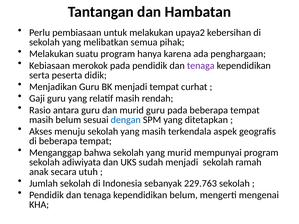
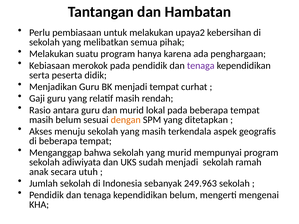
murid guru: guru -> lokal
dengan colour: blue -> orange
229.763: 229.763 -> 249.963
